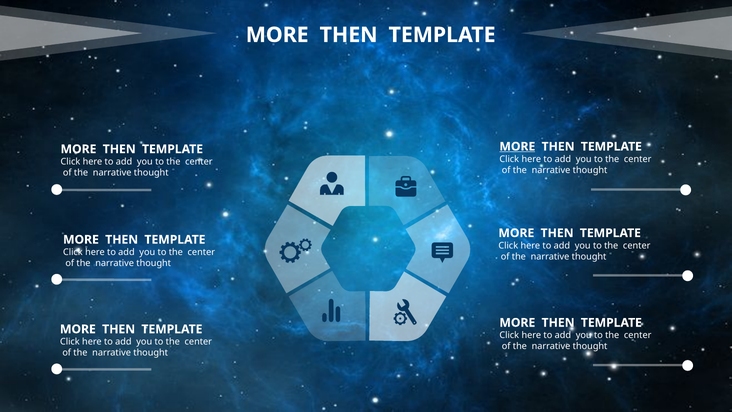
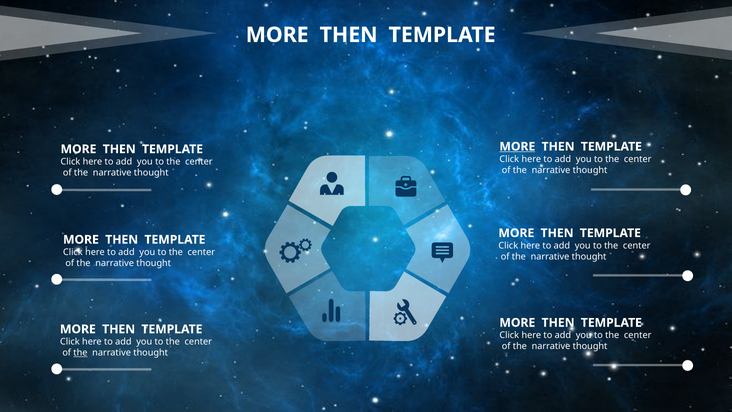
the at (80, 353) underline: none -> present
